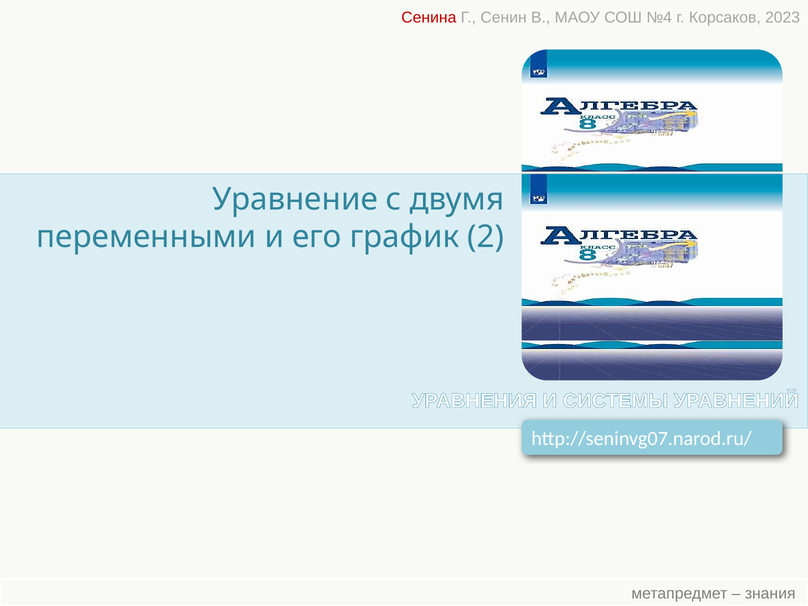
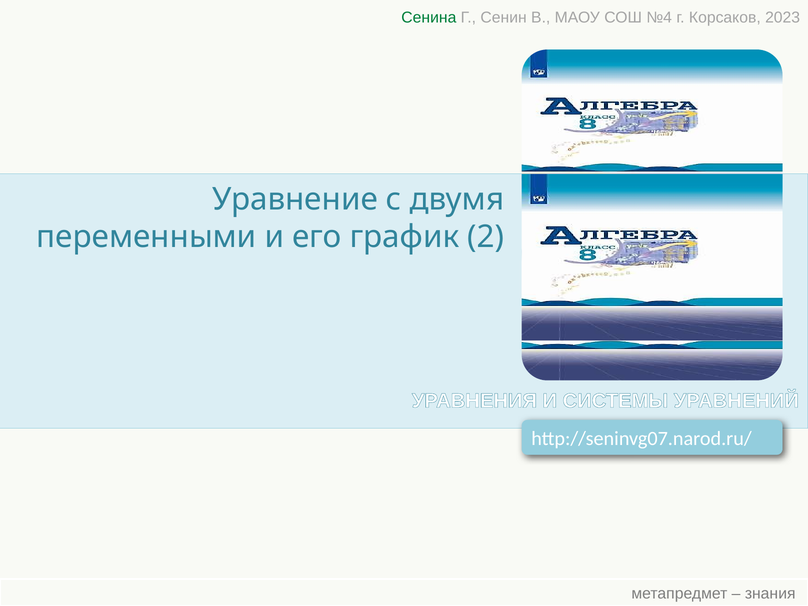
Сенина colour: red -> green
